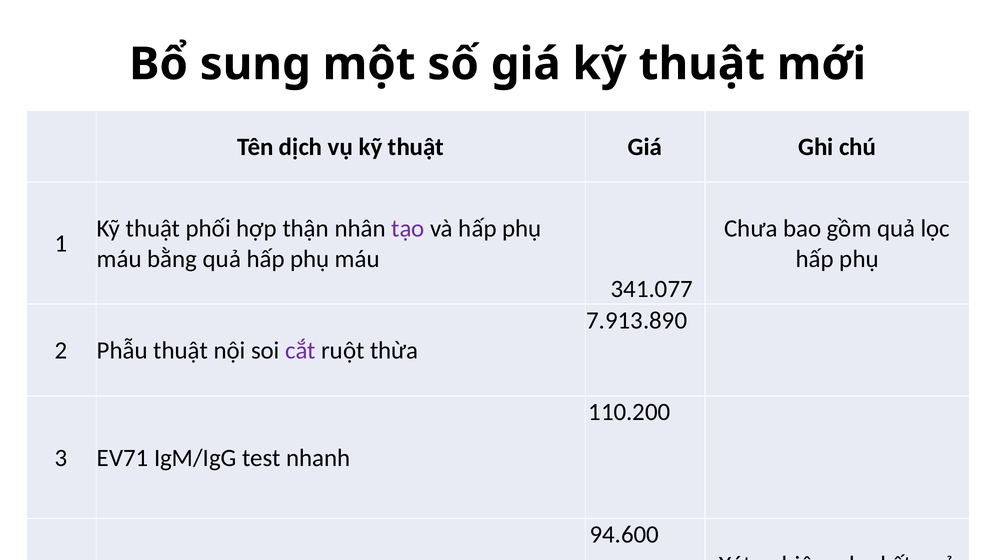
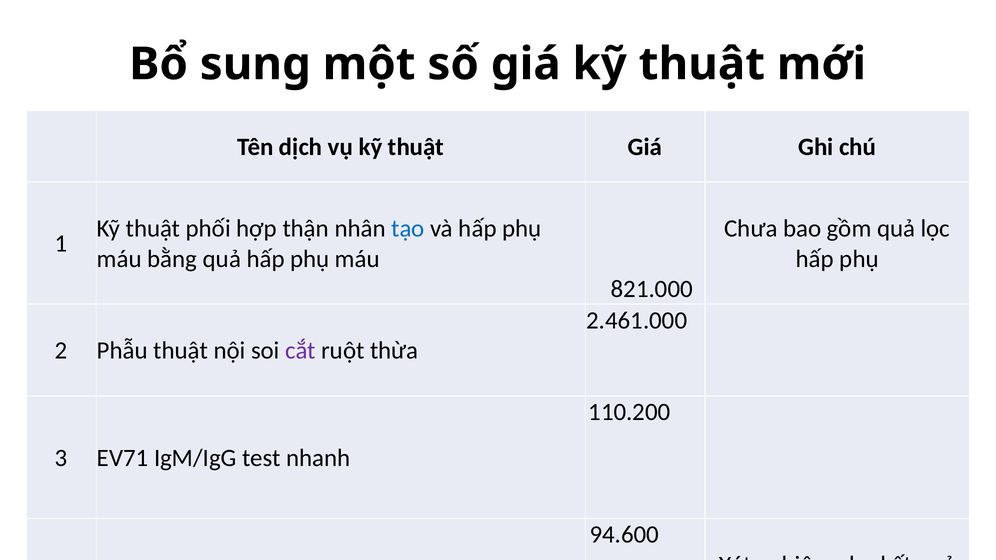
tạo colour: purple -> blue
341.077: 341.077 -> 821.000
7.913.890: 7.913.890 -> 2.461.000
